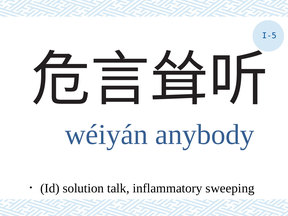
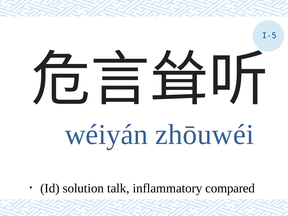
anybody: anybody -> zhōuwéi
sweeping: sweeping -> compared
